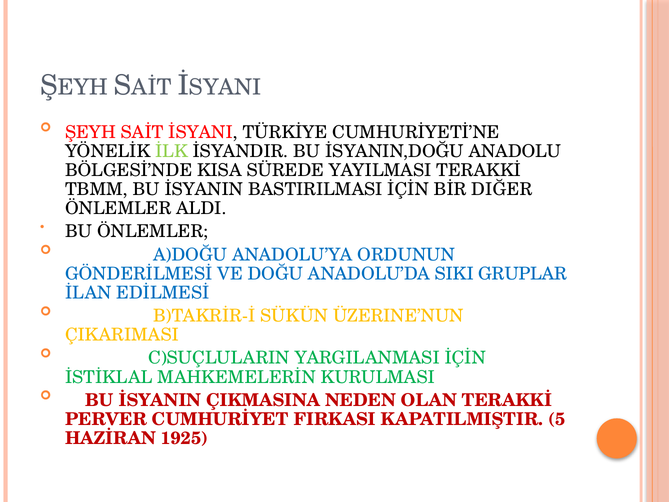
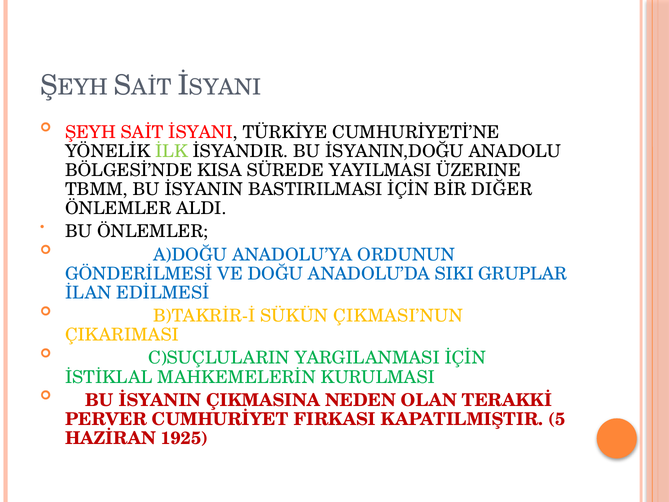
YAYILMASI TERAKKİ: TERAKKİ -> ÜZERINE
ÜZERINE’NUN: ÜZERINE’NUN -> ÇIKMASI’NUN
